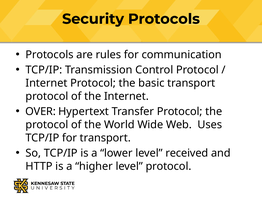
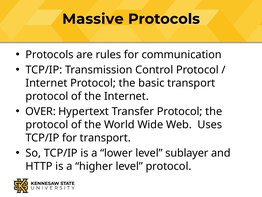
Security: Security -> Massive
received: received -> sublayer
